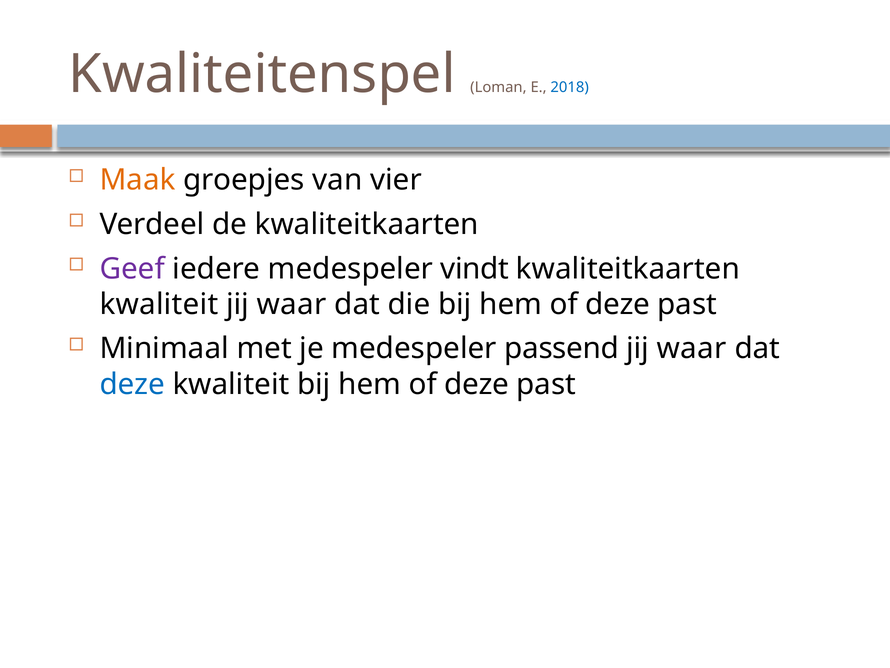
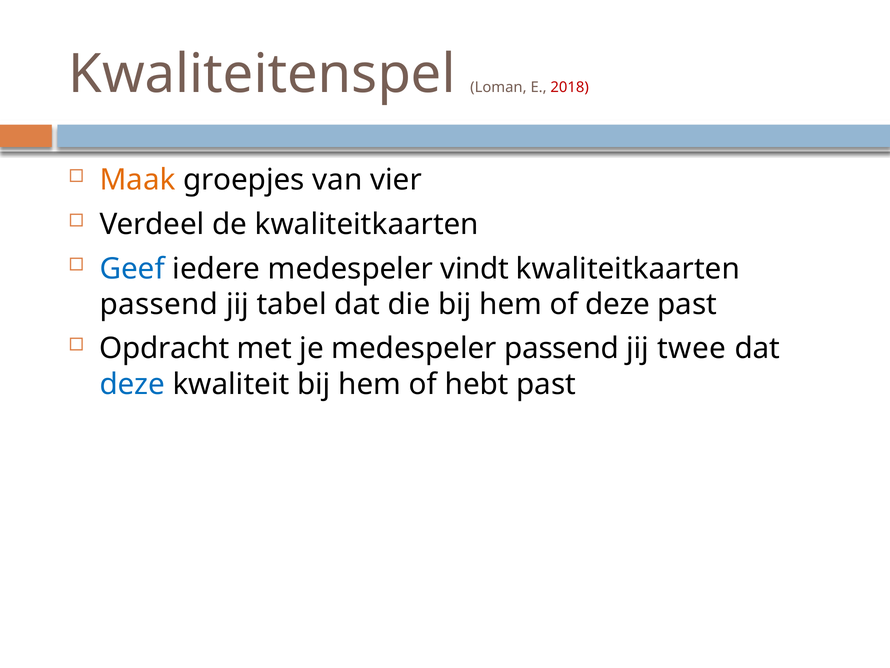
2018 colour: blue -> red
Geef colour: purple -> blue
kwaliteit at (159, 304): kwaliteit -> passend
waar at (292, 304): waar -> tabel
Minimaal: Minimaal -> Opdracht
waar at (692, 348): waar -> twee
deze at (477, 384): deze -> hebt
